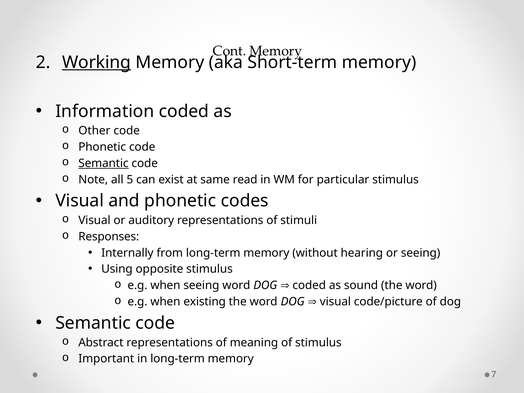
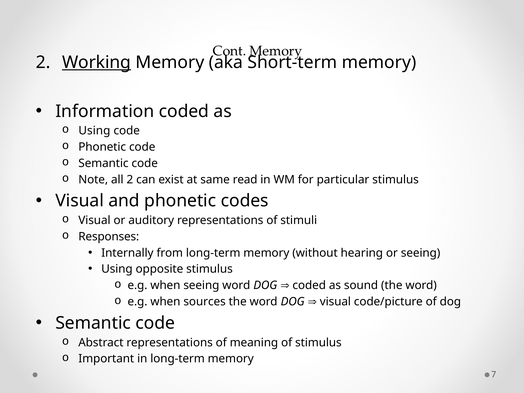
Other at (94, 131): Other -> Using
Semantic at (103, 163) underline: present -> none
all 5: 5 -> 2
existing: existing -> sources
